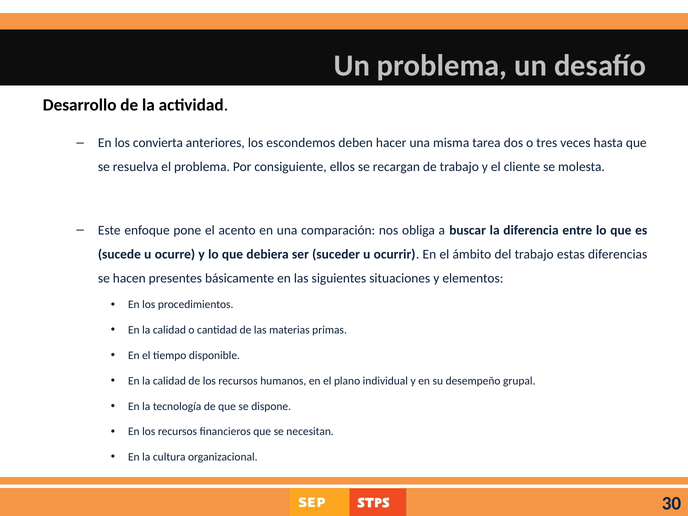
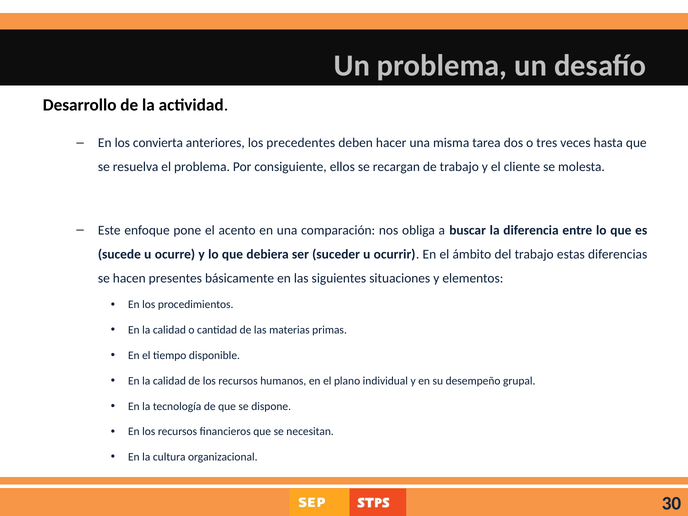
escondemos: escondemos -> precedentes
